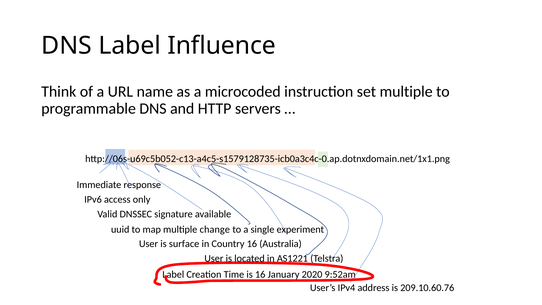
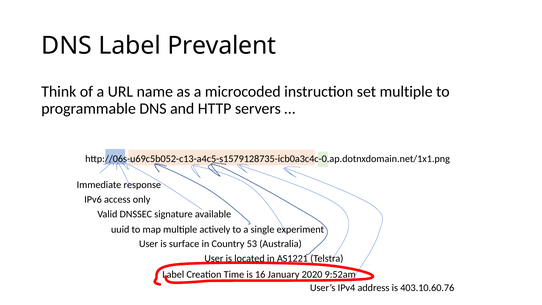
Influence: Influence -> Prevalent
change: change -> actively
Country 16: 16 -> 53
209.10.60.76: 209.10.60.76 -> 403.10.60.76
